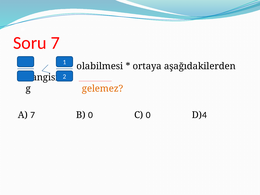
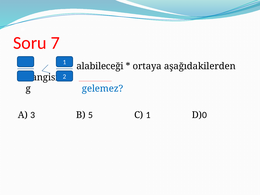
olabilmesi: olabilmesi -> alabileceği
gelemez colour: orange -> blue
A 7: 7 -> 3
B 0: 0 -> 5
C 0: 0 -> 1
4: 4 -> 0
